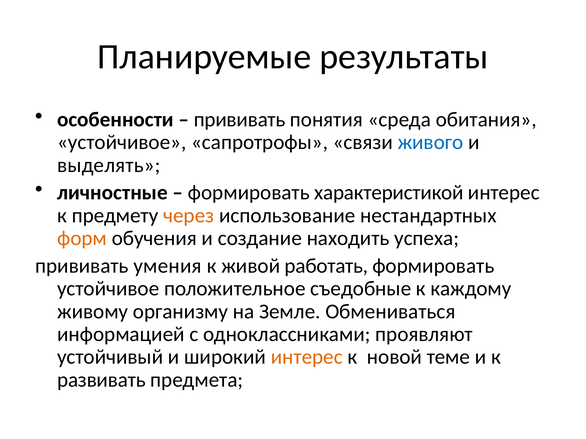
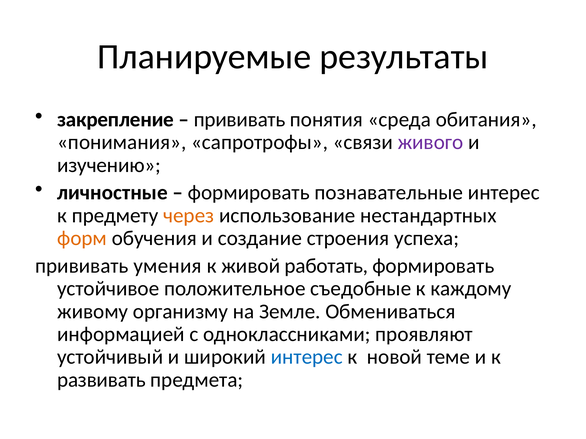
особенности: особенности -> закрепление
устойчивое at (122, 142): устойчивое -> понимания
живого colour: blue -> purple
выделять: выделять -> изучению
характеристикой: характеристикой -> познавательные
находить: находить -> строения
интерес at (307, 357) colour: orange -> blue
